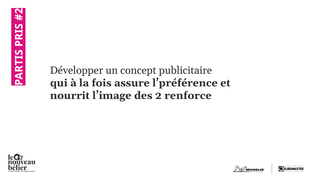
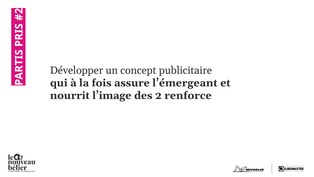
l’préférence: l’préférence -> l’émergeant
